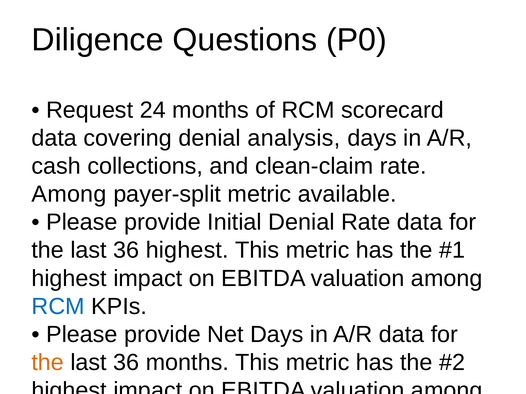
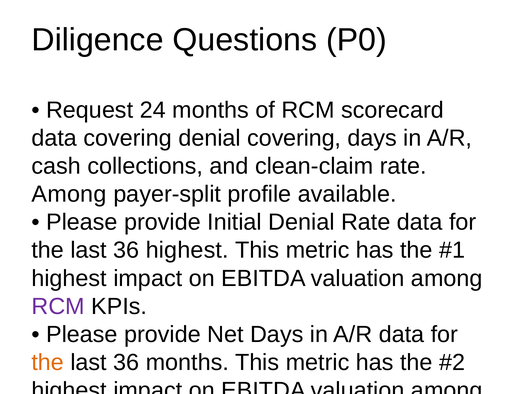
denial analysis: analysis -> covering
payer-split metric: metric -> profile
RCM at (58, 307) colour: blue -> purple
